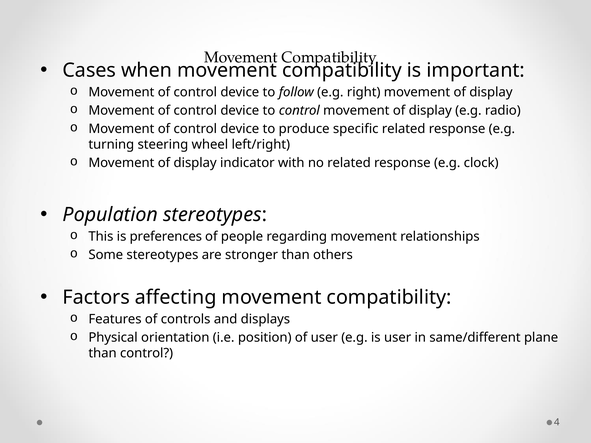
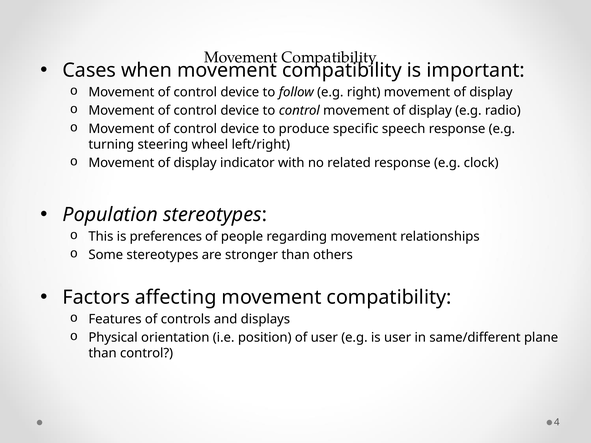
specific related: related -> speech
